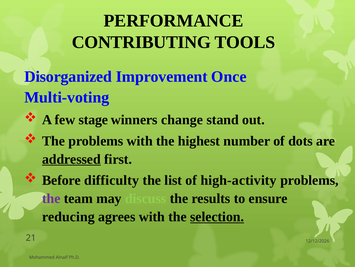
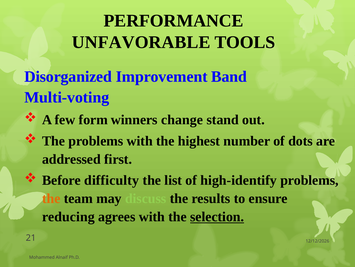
CONTRIBUTING: CONTRIBUTING -> UNFAVORABLE
Once: Once -> Band
stage: stage -> form
addressed underline: present -> none
high-activity: high-activity -> high-identify
the at (51, 198) colour: purple -> orange
